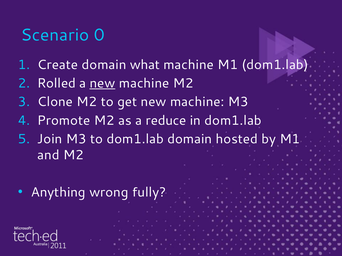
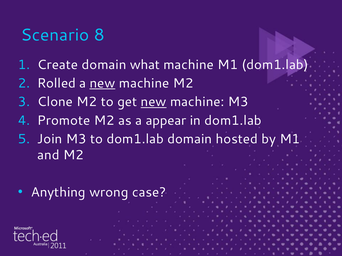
0: 0 -> 8
new at (154, 102) underline: none -> present
reduce: reduce -> appear
fully: fully -> case
